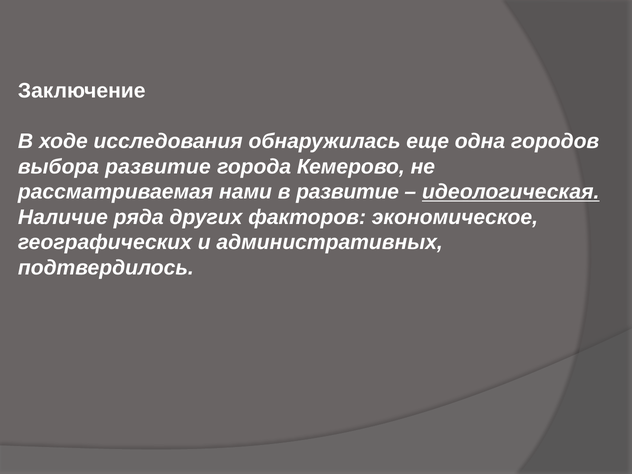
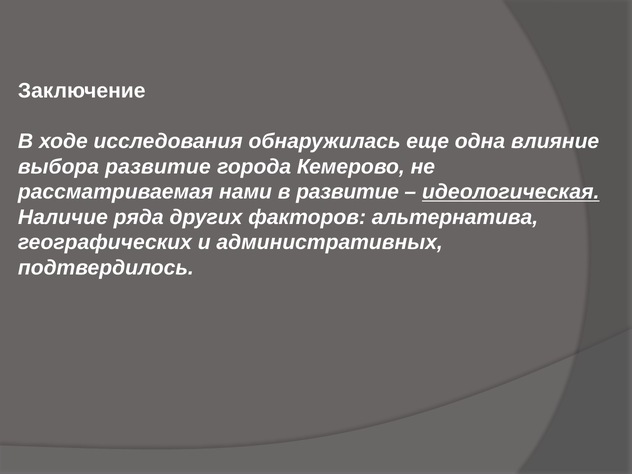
городов: городов -> влияние
экономическое: экономическое -> альтернатива
